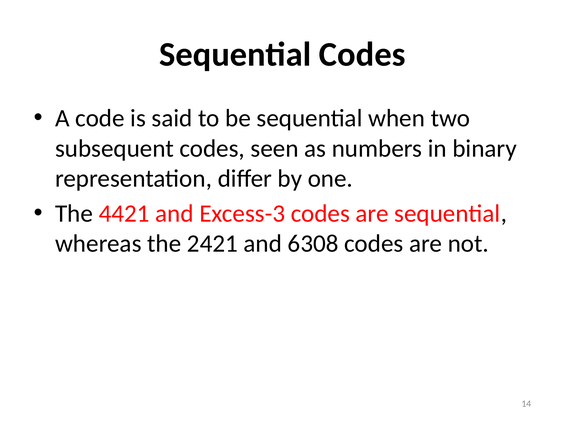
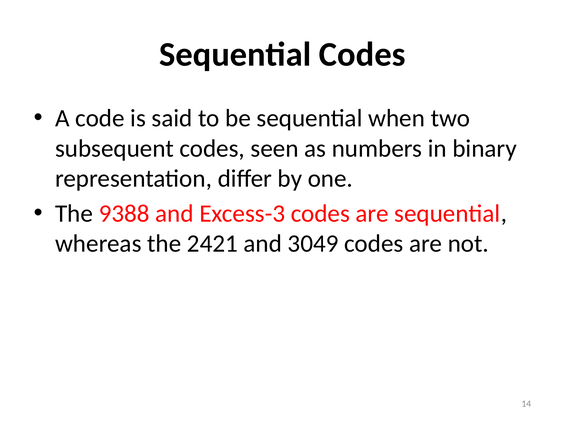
4421: 4421 -> 9388
6308: 6308 -> 3049
